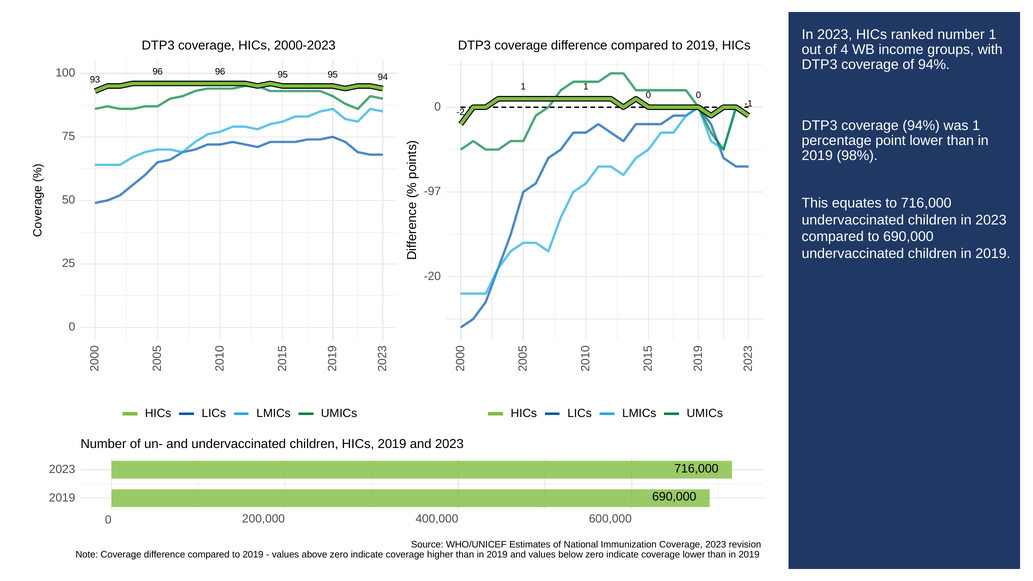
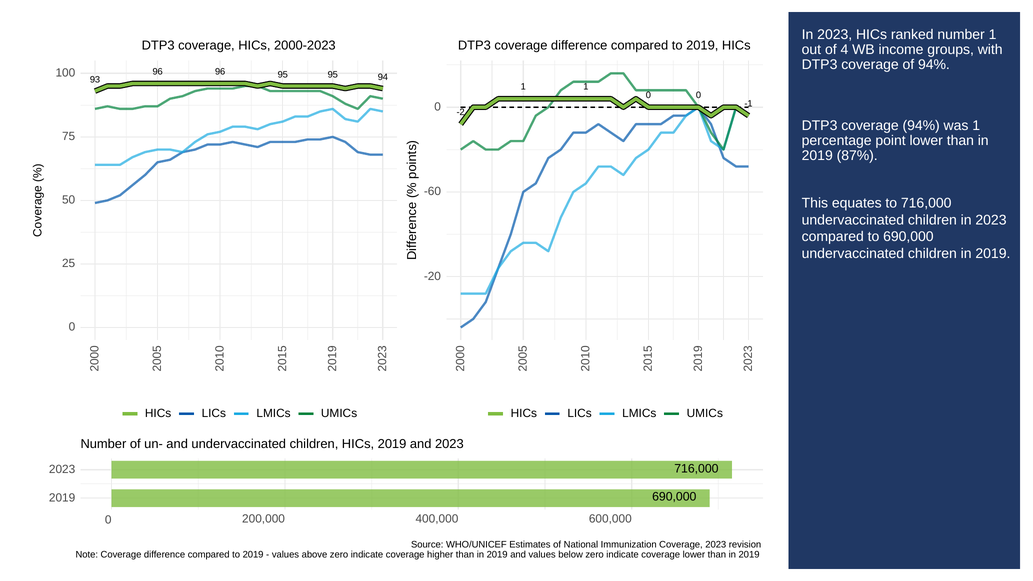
98%: 98% -> 87%
-97: -97 -> -60
